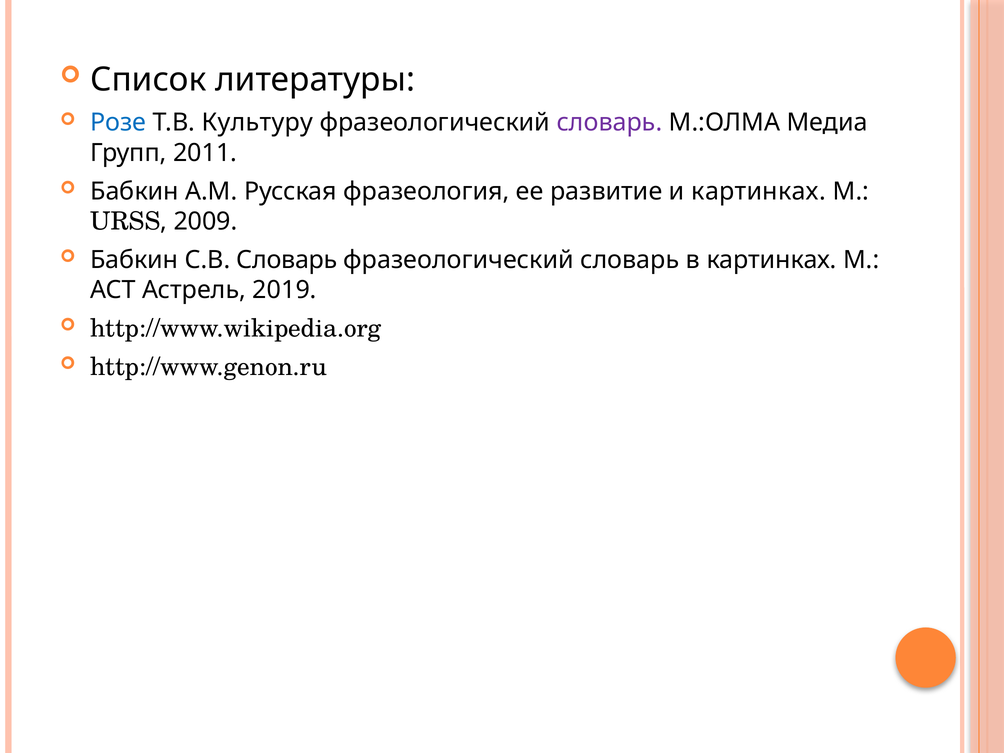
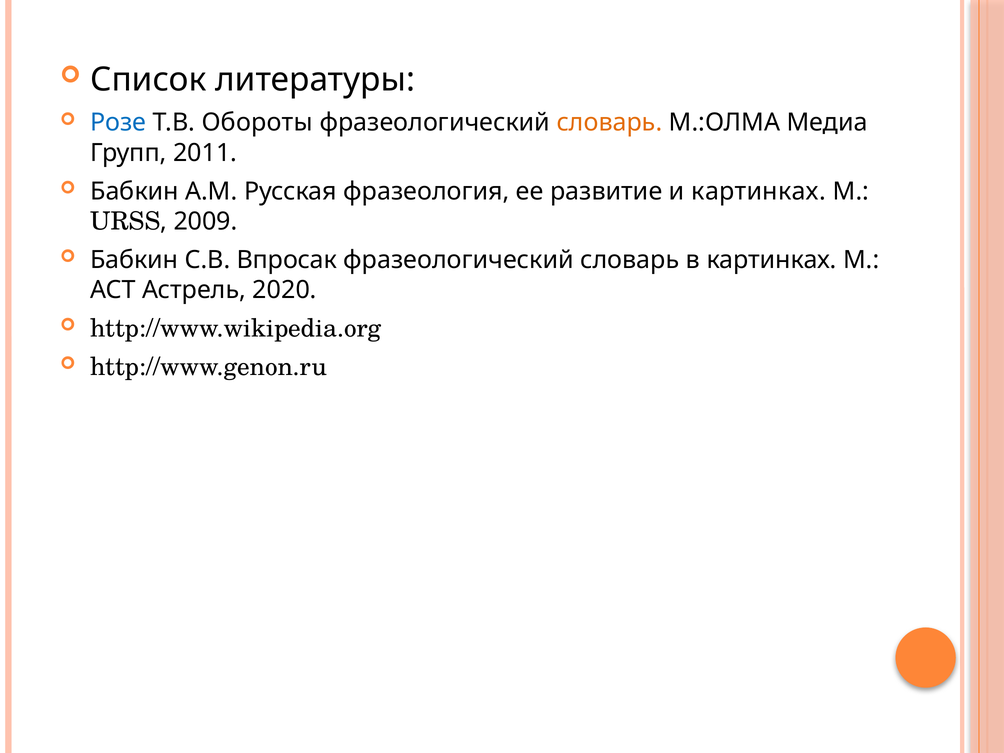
Культуру: Культуру -> Обороты
словарь at (609, 123) colour: purple -> orange
С.В Словарь: Словарь -> Впросак
2019: 2019 -> 2020
